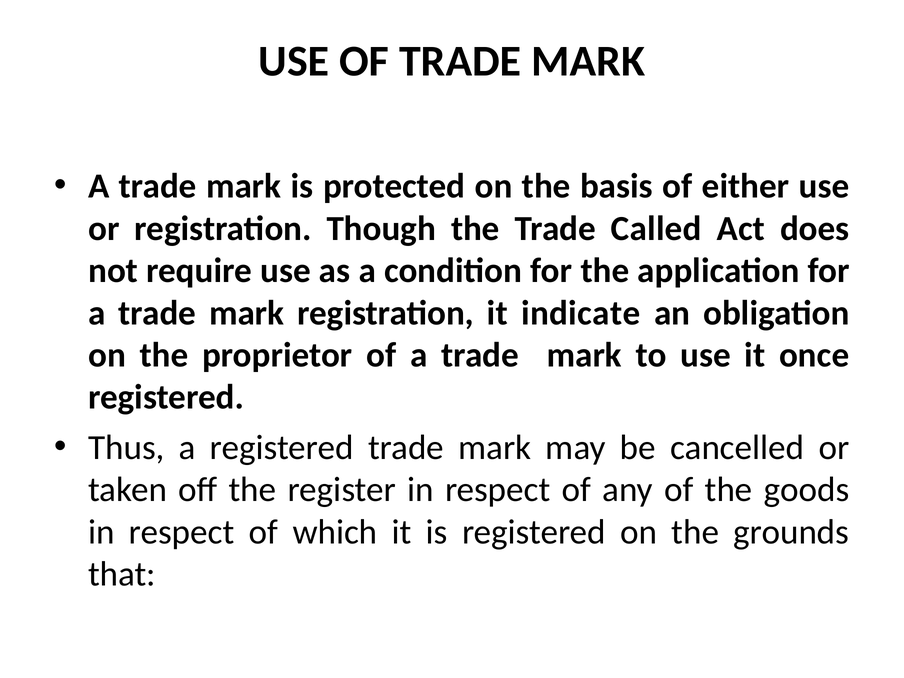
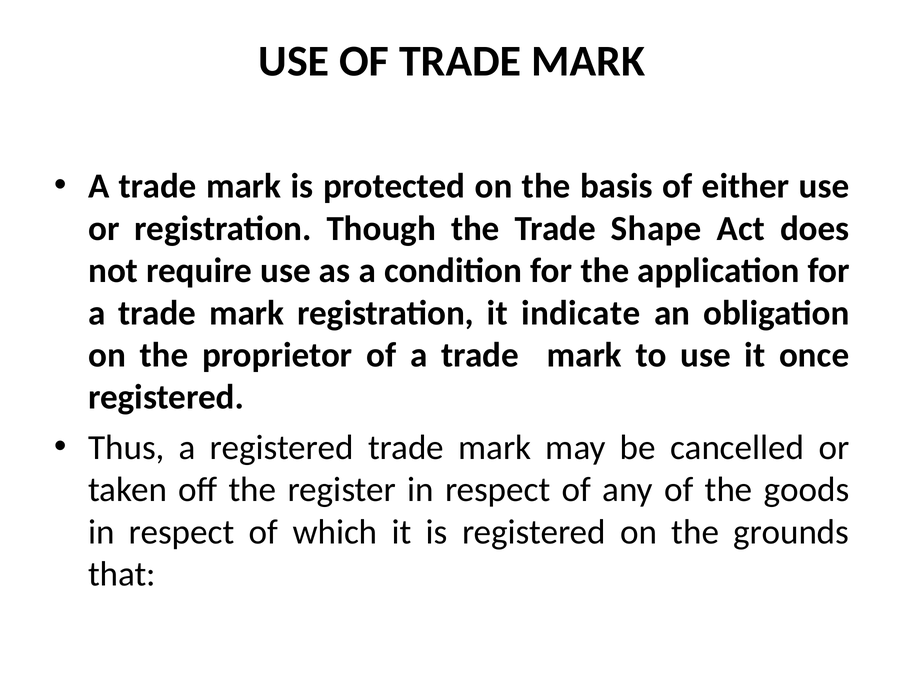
Called: Called -> Shape
